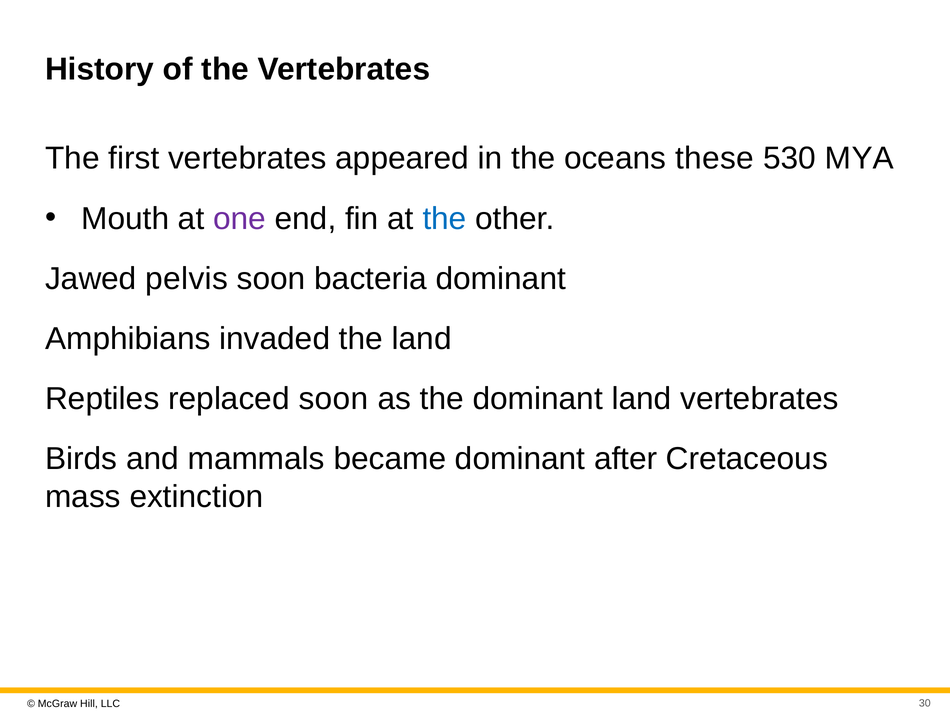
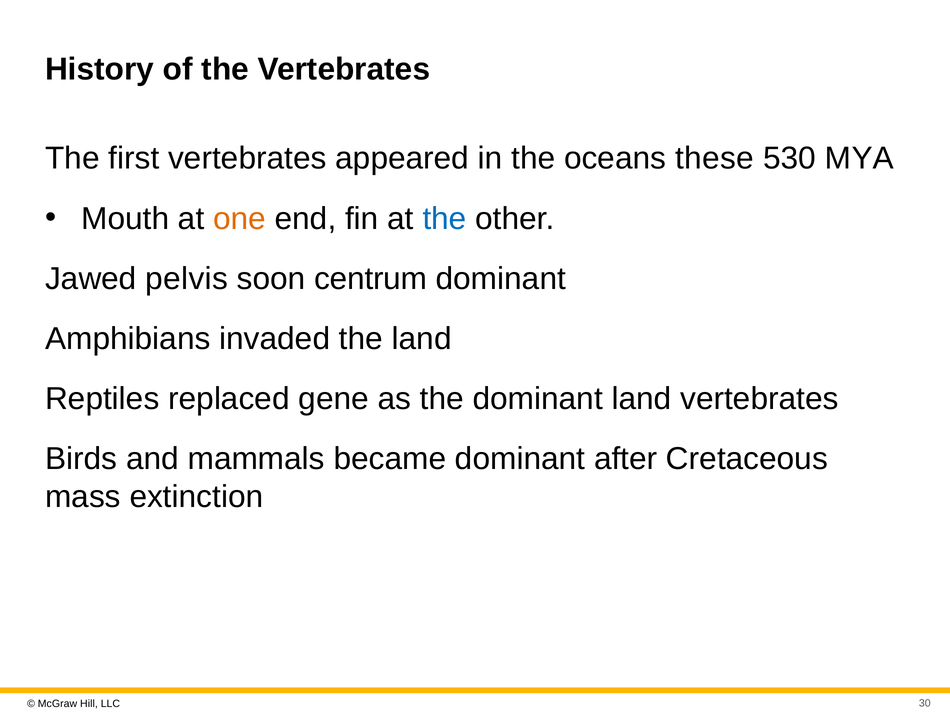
one colour: purple -> orange
bacteria: bacteria -> centrum
replaced soon: soon -> gene
